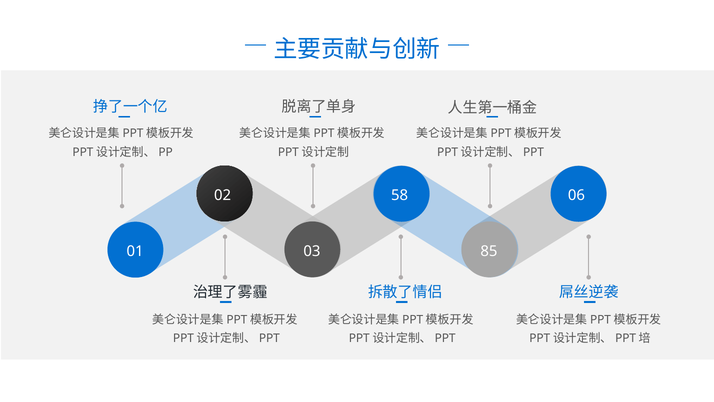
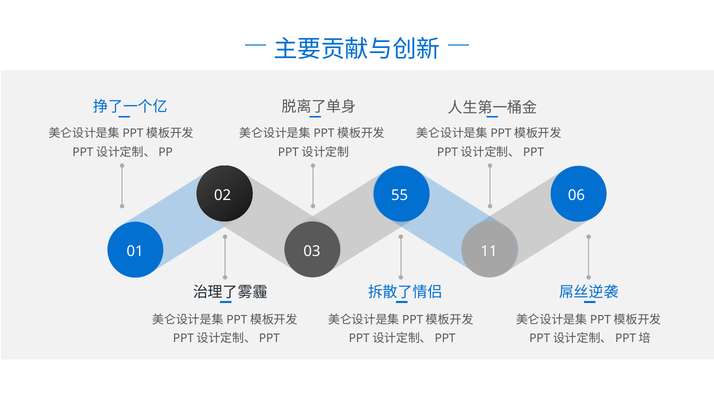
58: 58 -> 55
85: 85 -> 11
